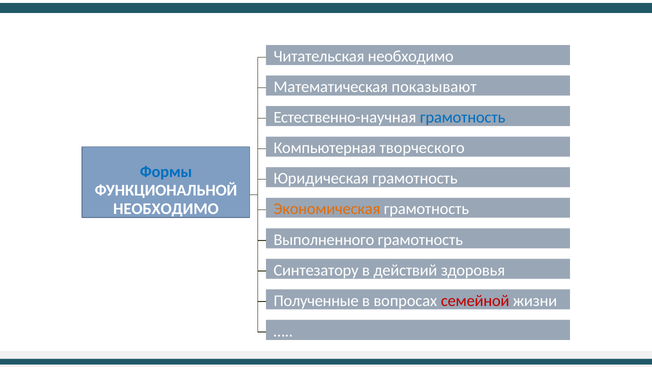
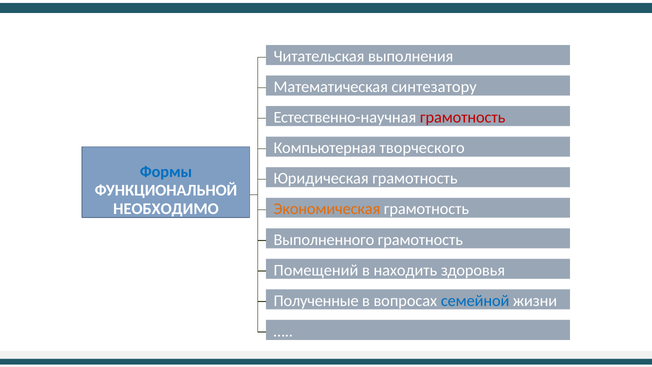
Читательская необходимо: необходимо -> выполнения
показывают: показывают -> синтезатору
грамотность at (463, 117) colour: blue -> red
Синтезатору: Синтезатору -> Помещений
действий: действий -> находить
семейной colour: red -> blue
